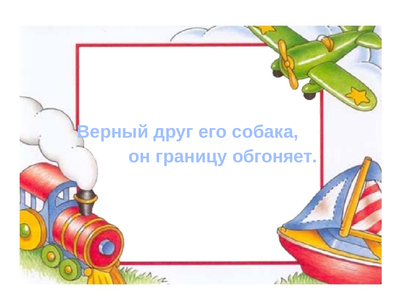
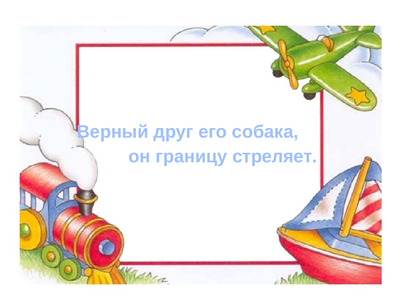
обгоняет: обгоняет -> стреляет
